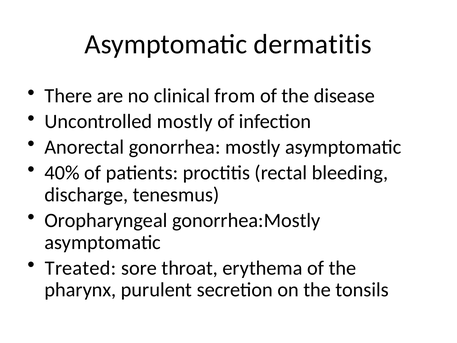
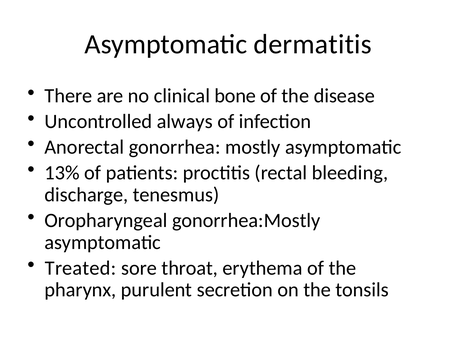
from: from -> bone
Uncontrolled mostly: mostly -> always
40%: 40% -> 13%
